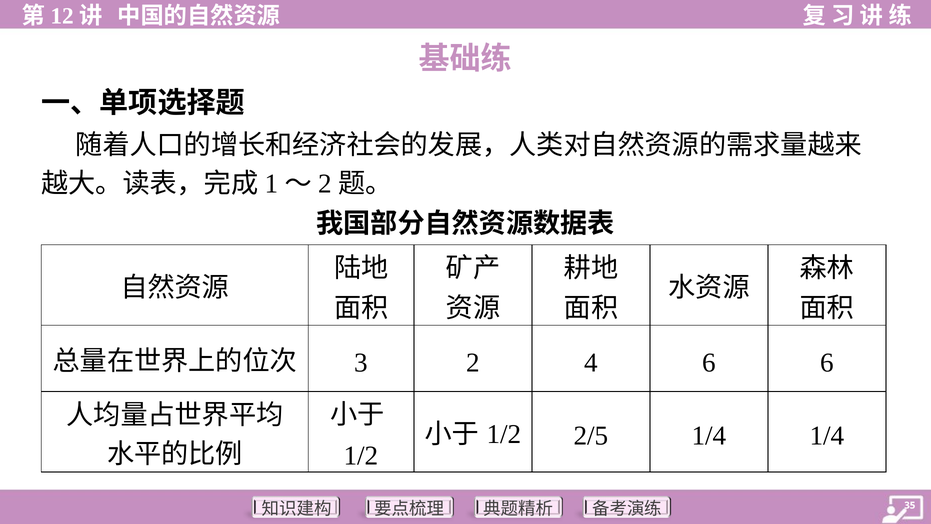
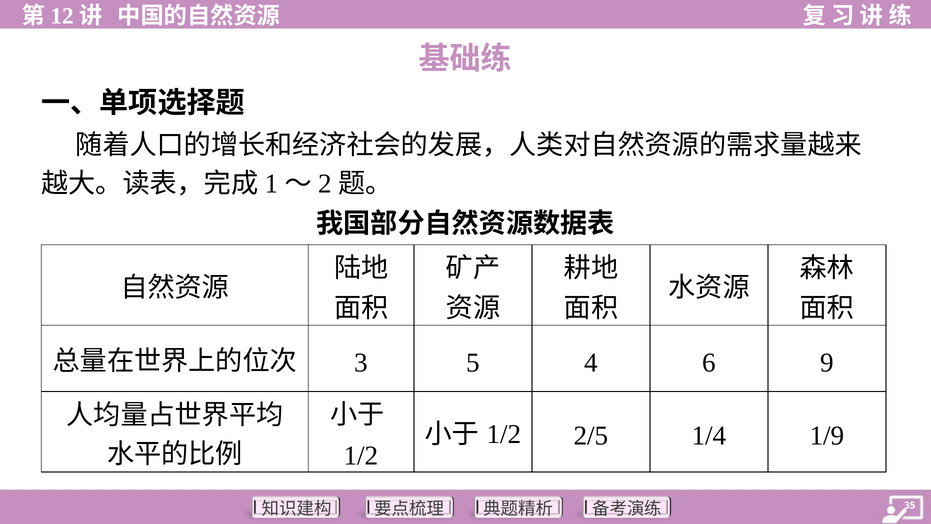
3 2: 2 -> 5
6 6: 6 -> 9
1/4 1/4: 1/4 -> 1/9
